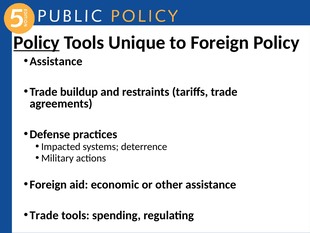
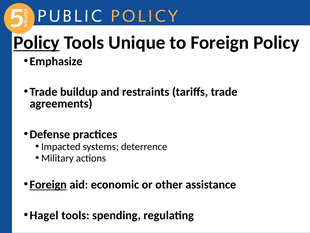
Assistance at (56, 61): Assistance -> Emphasize
Foreign at (48, 184) underline: none -> present
Trade at (44, 215): Trade -> Hagel
